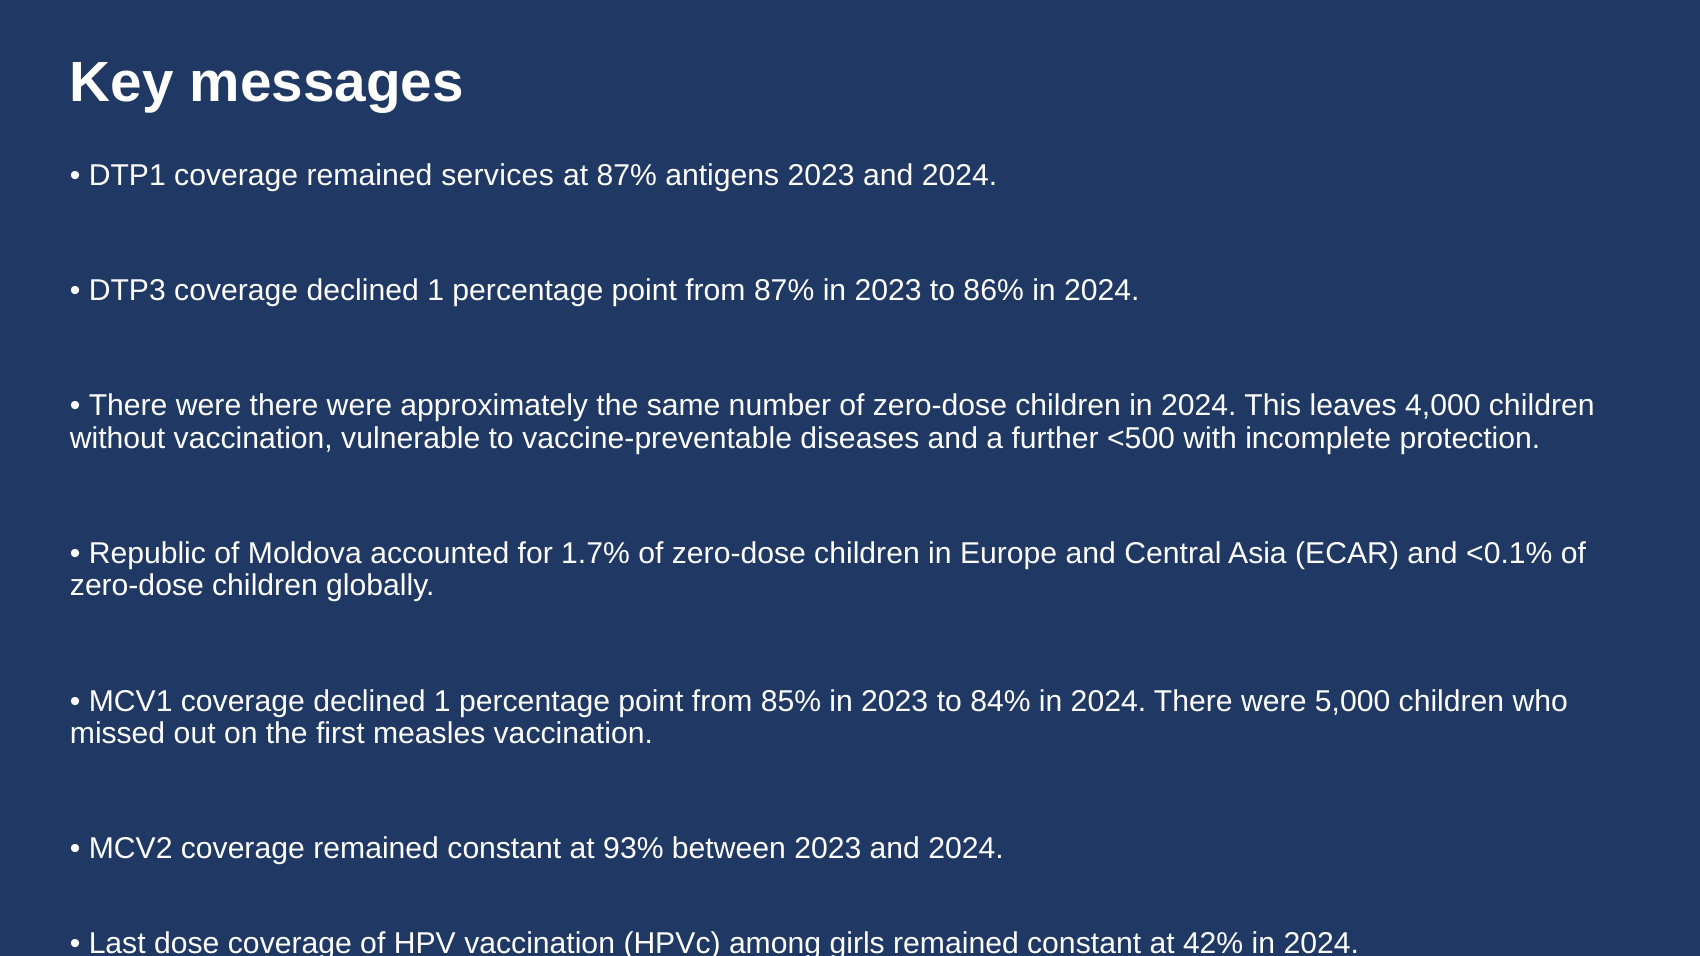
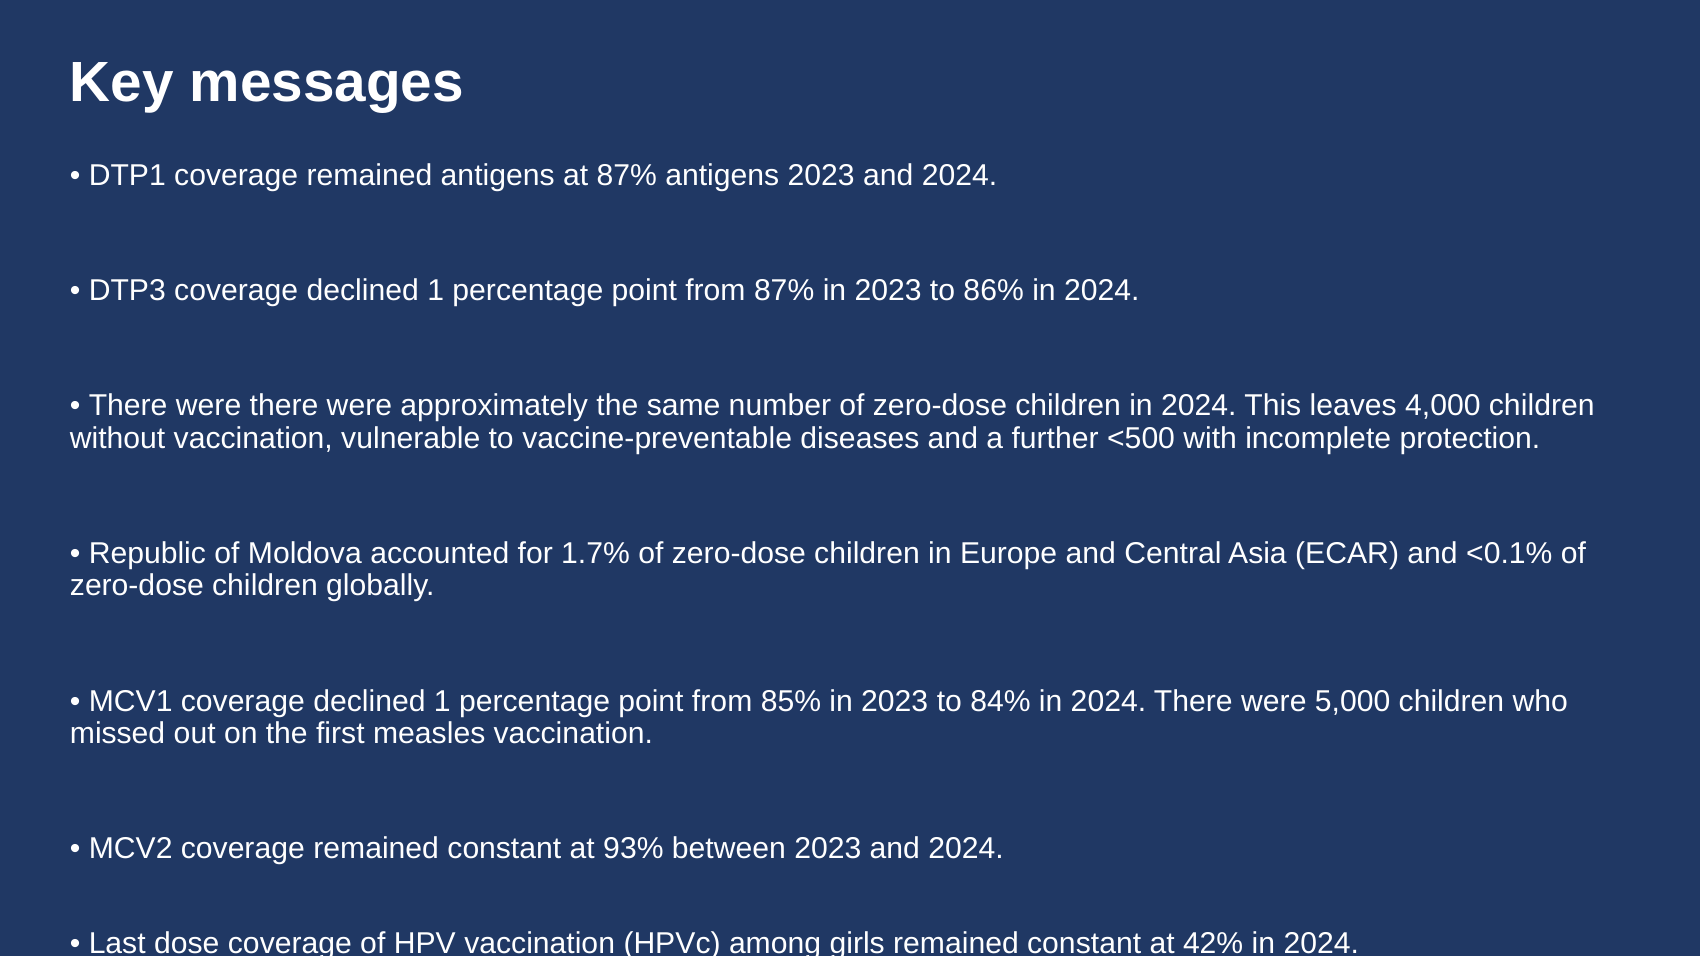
remained services: services -> antigens
